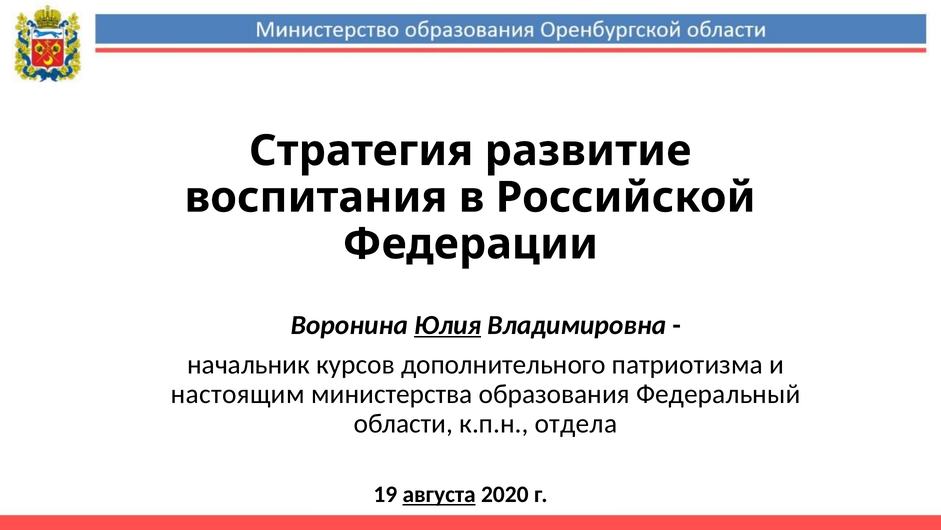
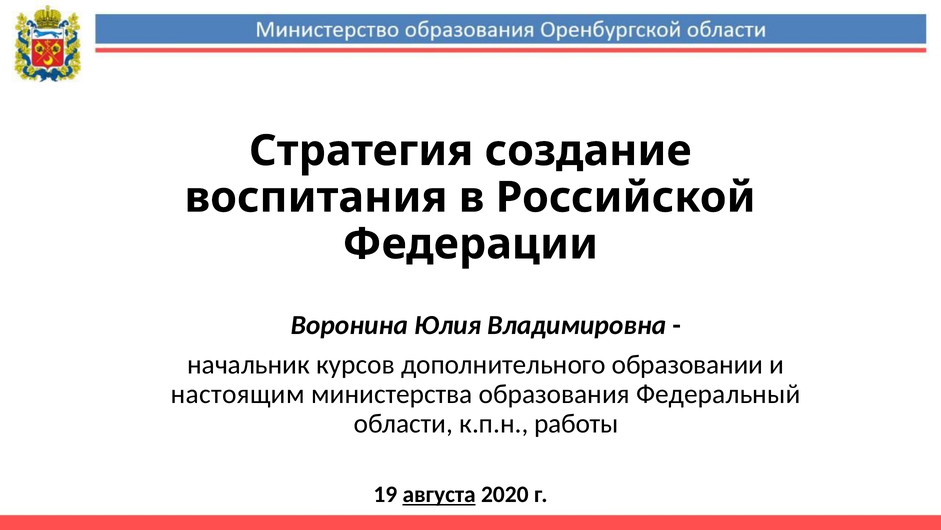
развитие: развитие -> создание
Юлия underline: present -> none
патриотизма: патриотизма -> образовании
отдела: отдела -> работы
